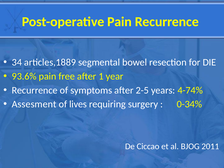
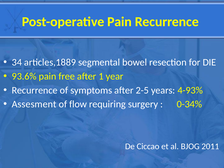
4-74%: 4-74% -> 4-93%
lives: lives -> flow
